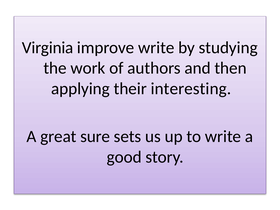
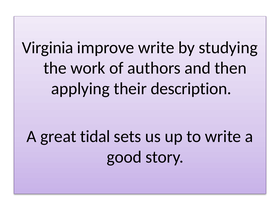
interesting: interesting -> description
sure: sure -> tidal
